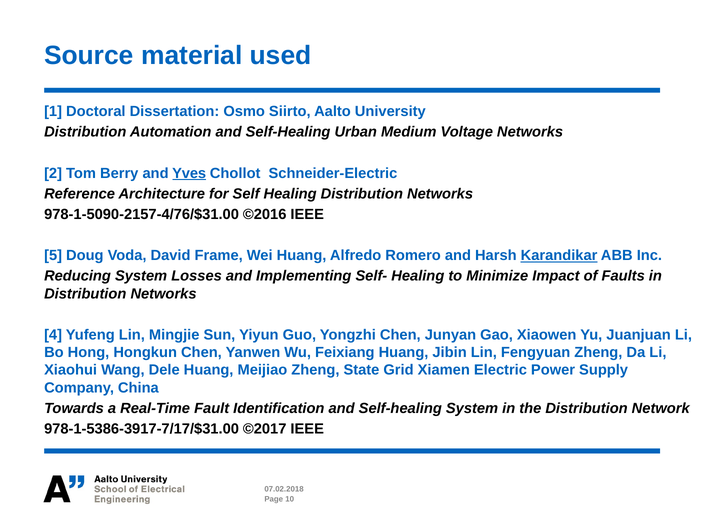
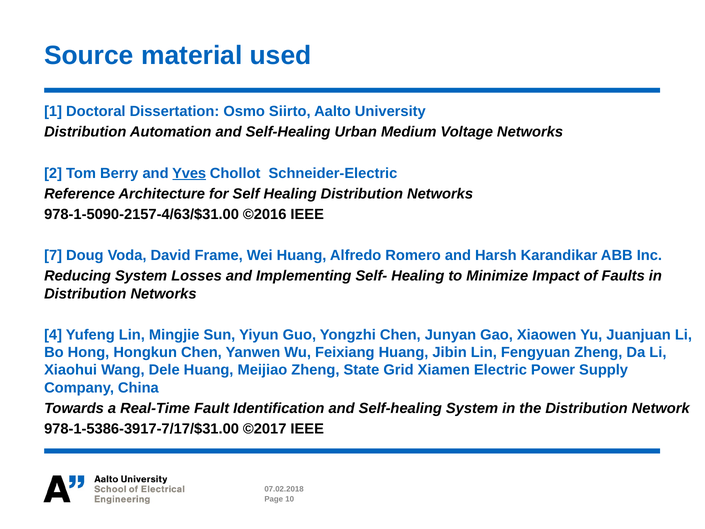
978-1-5090-2157-4/76/$31.00: 978-1-5090-2157-4/76/$31.00 -> 978-1-5090-2157-4/63/$31.00
5: 5 -> 7
Karandikar underline: present -> none
